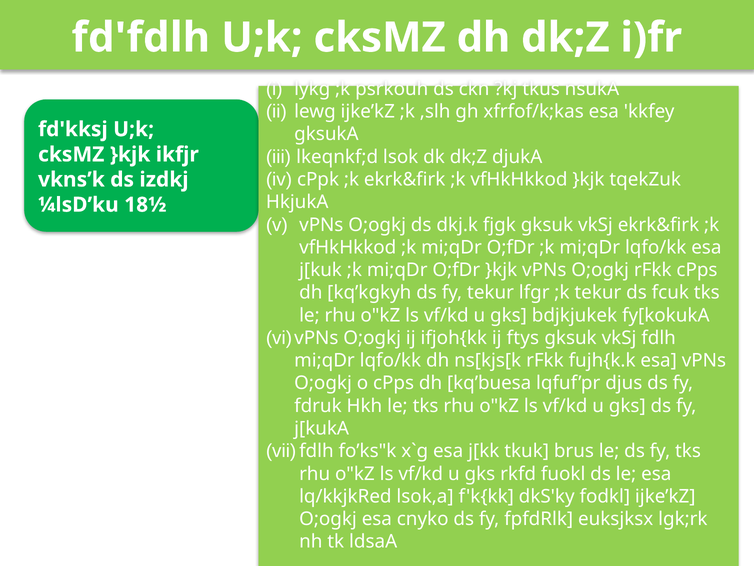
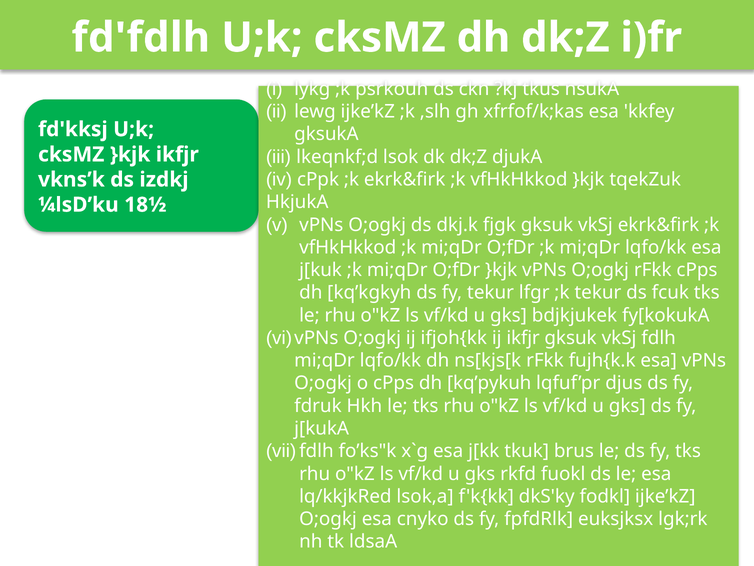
ij ftys: ftys -> ikfjr
kq’buesa: kq’buesa -> kq’pykuh
